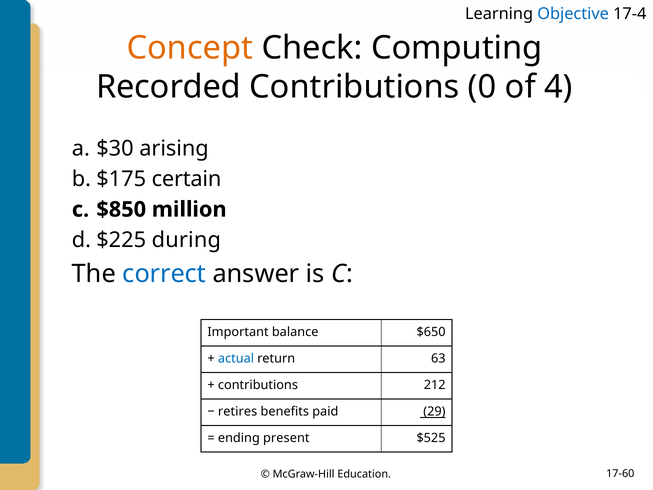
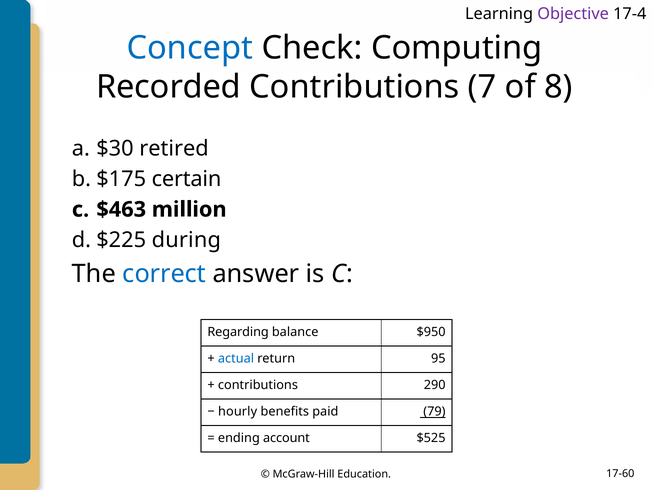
Objective colour: blue -> purple
Concept colour: orange -> blue
0: 0 -> 7
4: 4 -> 8
arising: arising -> retired
$850: $850 -> $463
Important: Important -> Regarding
$650: $650 -> $950
63: 63 -> 95
212: 212 -> 290
retires: retires -> hourly
29: 29 -> 79
present: present -> account
